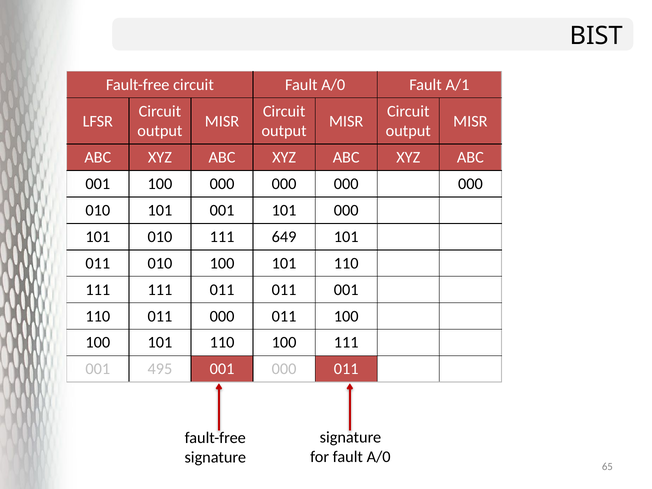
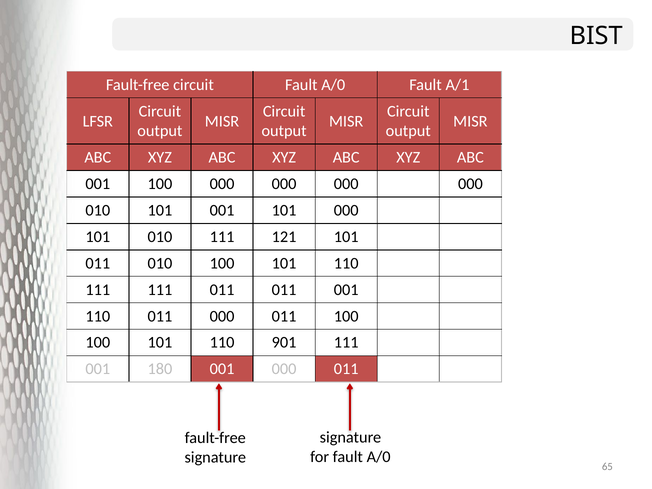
649: 649 -> 121
110 100: 100 -> 901
495: 495 -> 180
